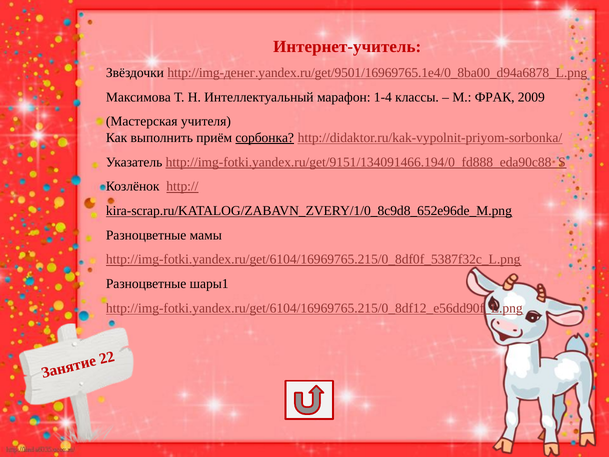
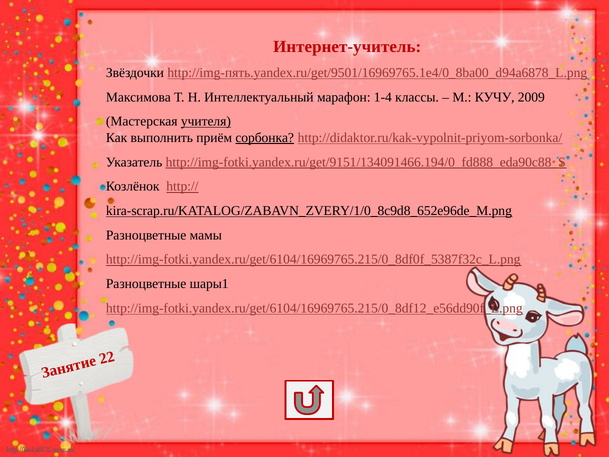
http://img-денег.yandex.ru/get/9501/16969765.1e4/0_8ba00_d94a6878_L.png: http://img-денег.yandex.ru/get/9501/16969765.1e4/0_8ba00_d94a6878_L.png -> http://img-пять.yandex.ru/get/9501/16969765.1e4/0_8ba00_d94a6878_L.png
ФРАК: ФРАК -> КУЧУ
учителя underline: none -> present
